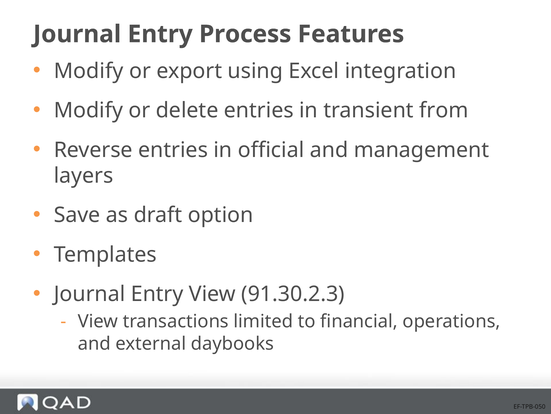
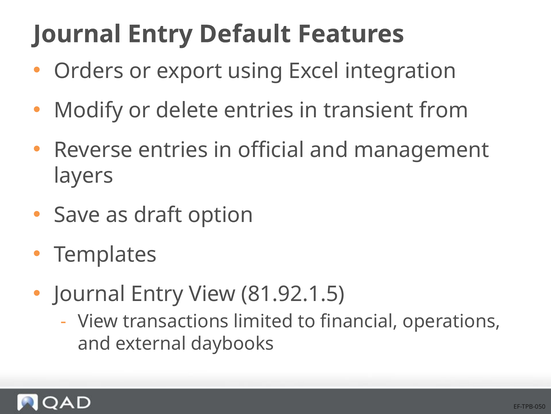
Process: Process -> Default
Modify at (89, 71): Modify -> Orders
91.30.2.3: 91.30.2.3 -> 81.92.1.5
